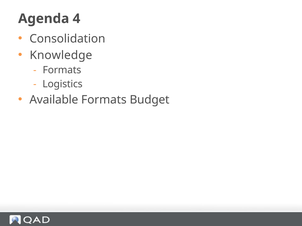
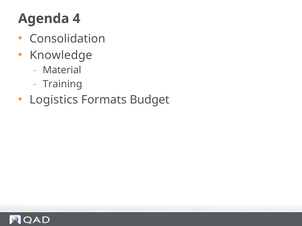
Formats at (62, 70): Formats -> Material
Logistics: Logistics -> Training
Available: Available -> Logistics
